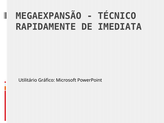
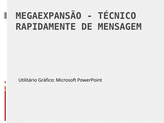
IMEDIATA: IMEDIATA -> MENSAGEM
